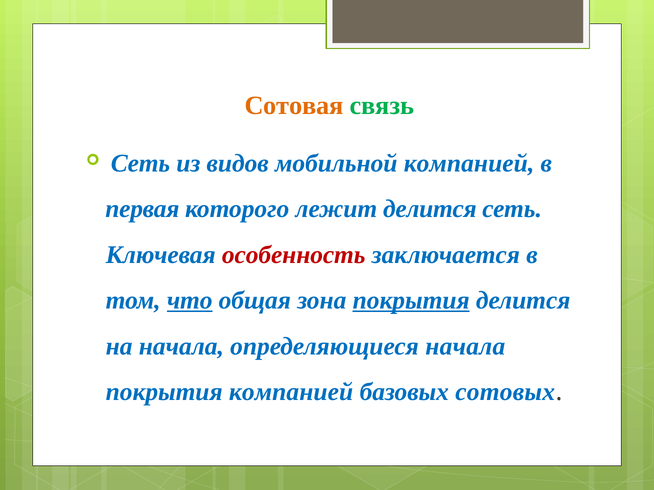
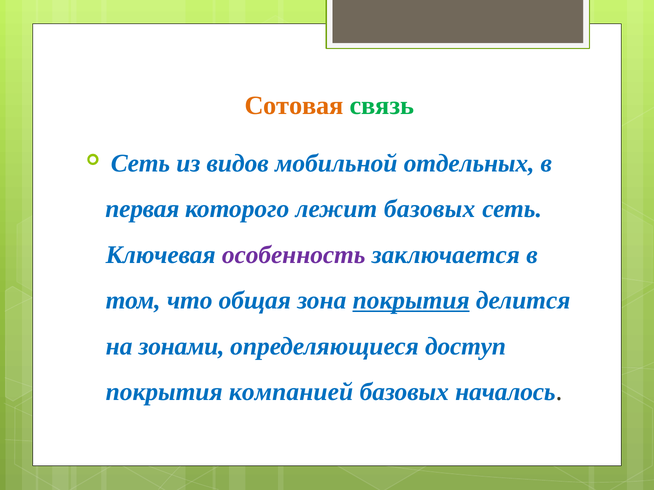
мобильной компанией: компанией -> отдельных
лежит делится: делится -> базовых
особенность colour: red -> purple
что underline: present -> none
на начала: начала -> зонами
определяющиеся начала: начала -> доступ
сотовых: сотовых -> началось
